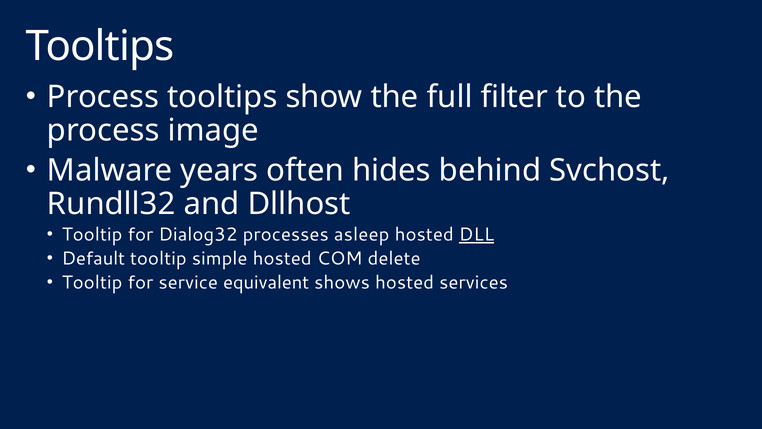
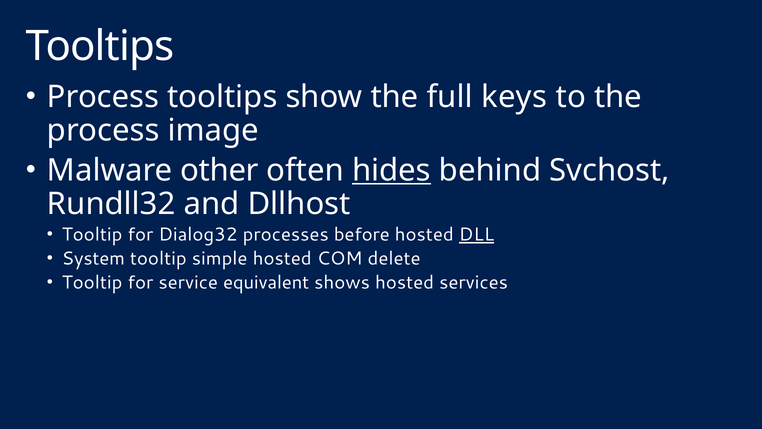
filter: filter -> keys
years: years -> other
hides underline: none -> present
asleep: asleep -> before
Default: Default -> System
